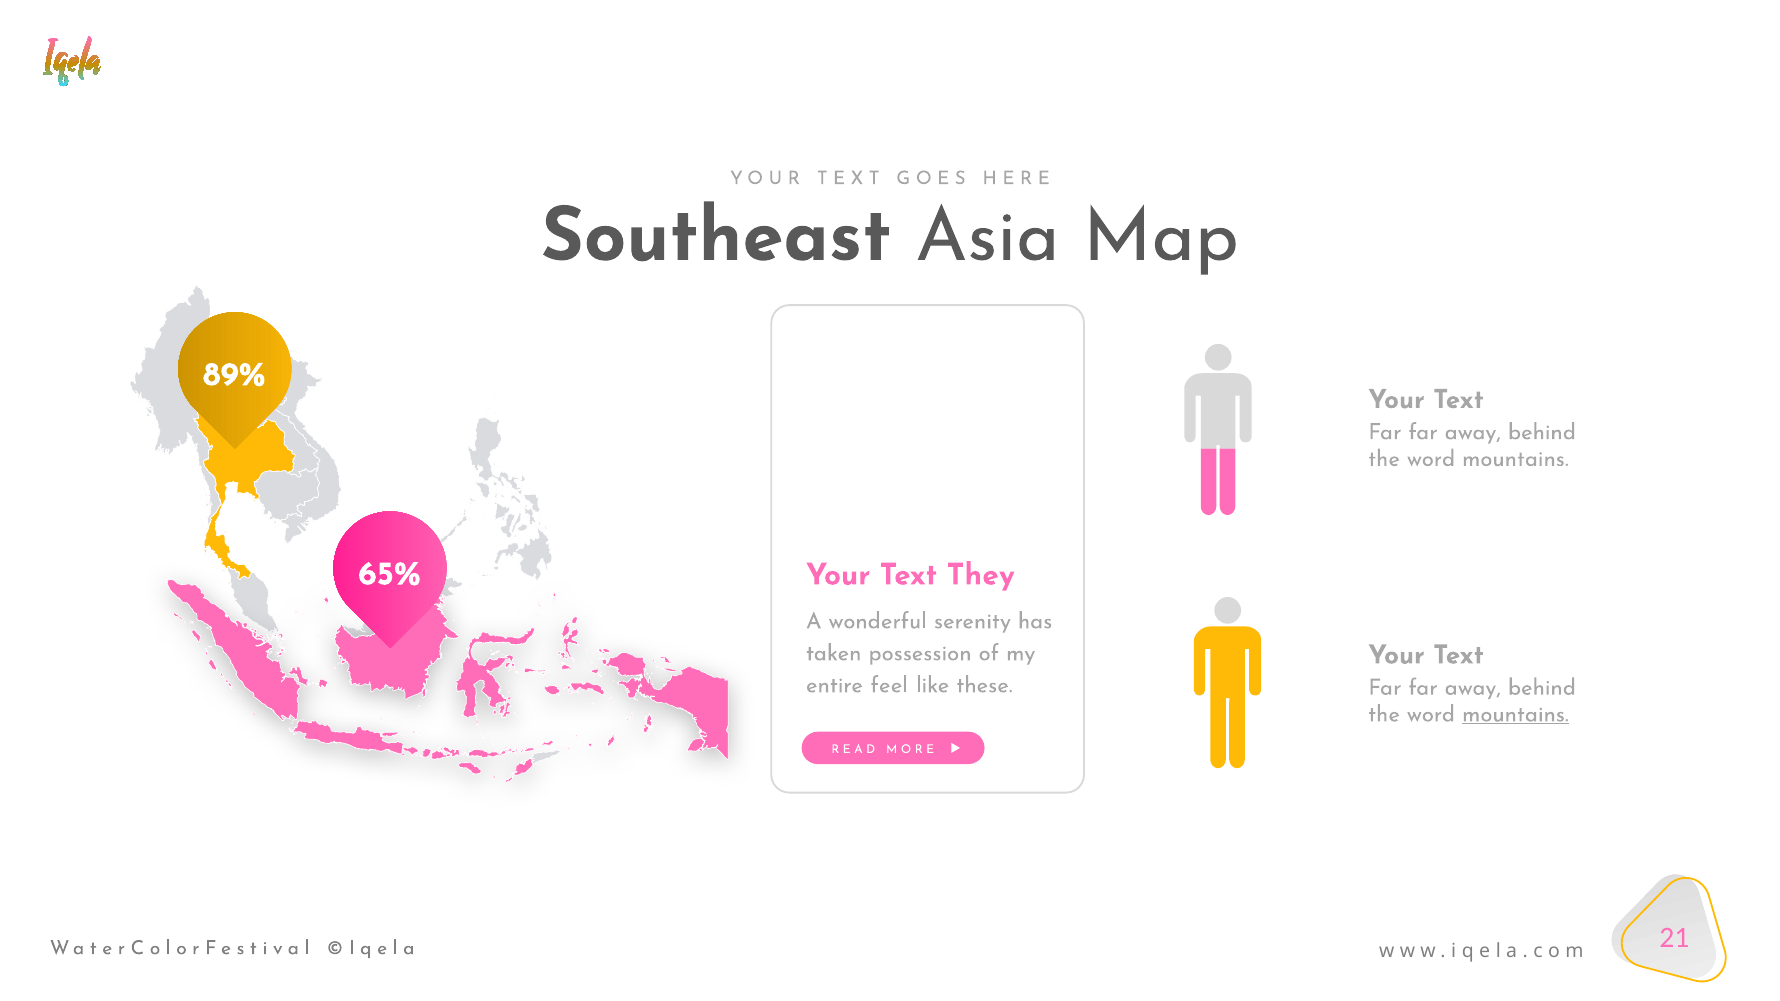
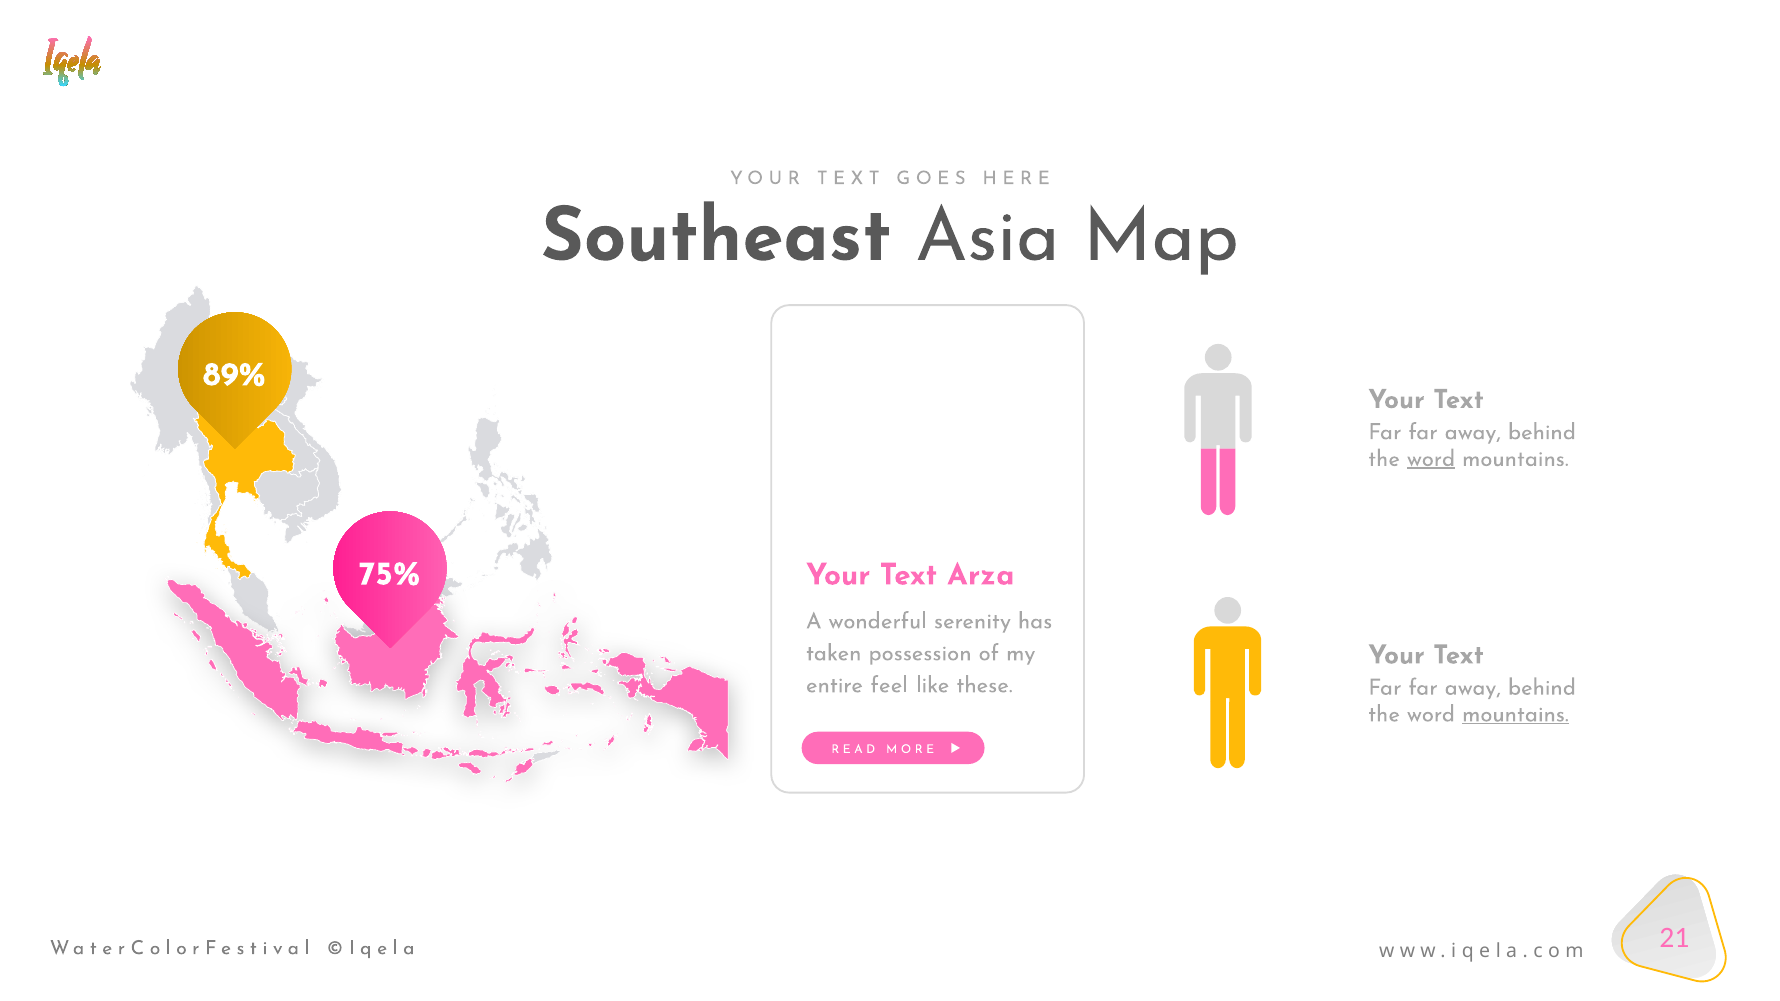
word at (1431, 459) underline: none -> present
65%: 65% -> 75%
They: They -> Arza
